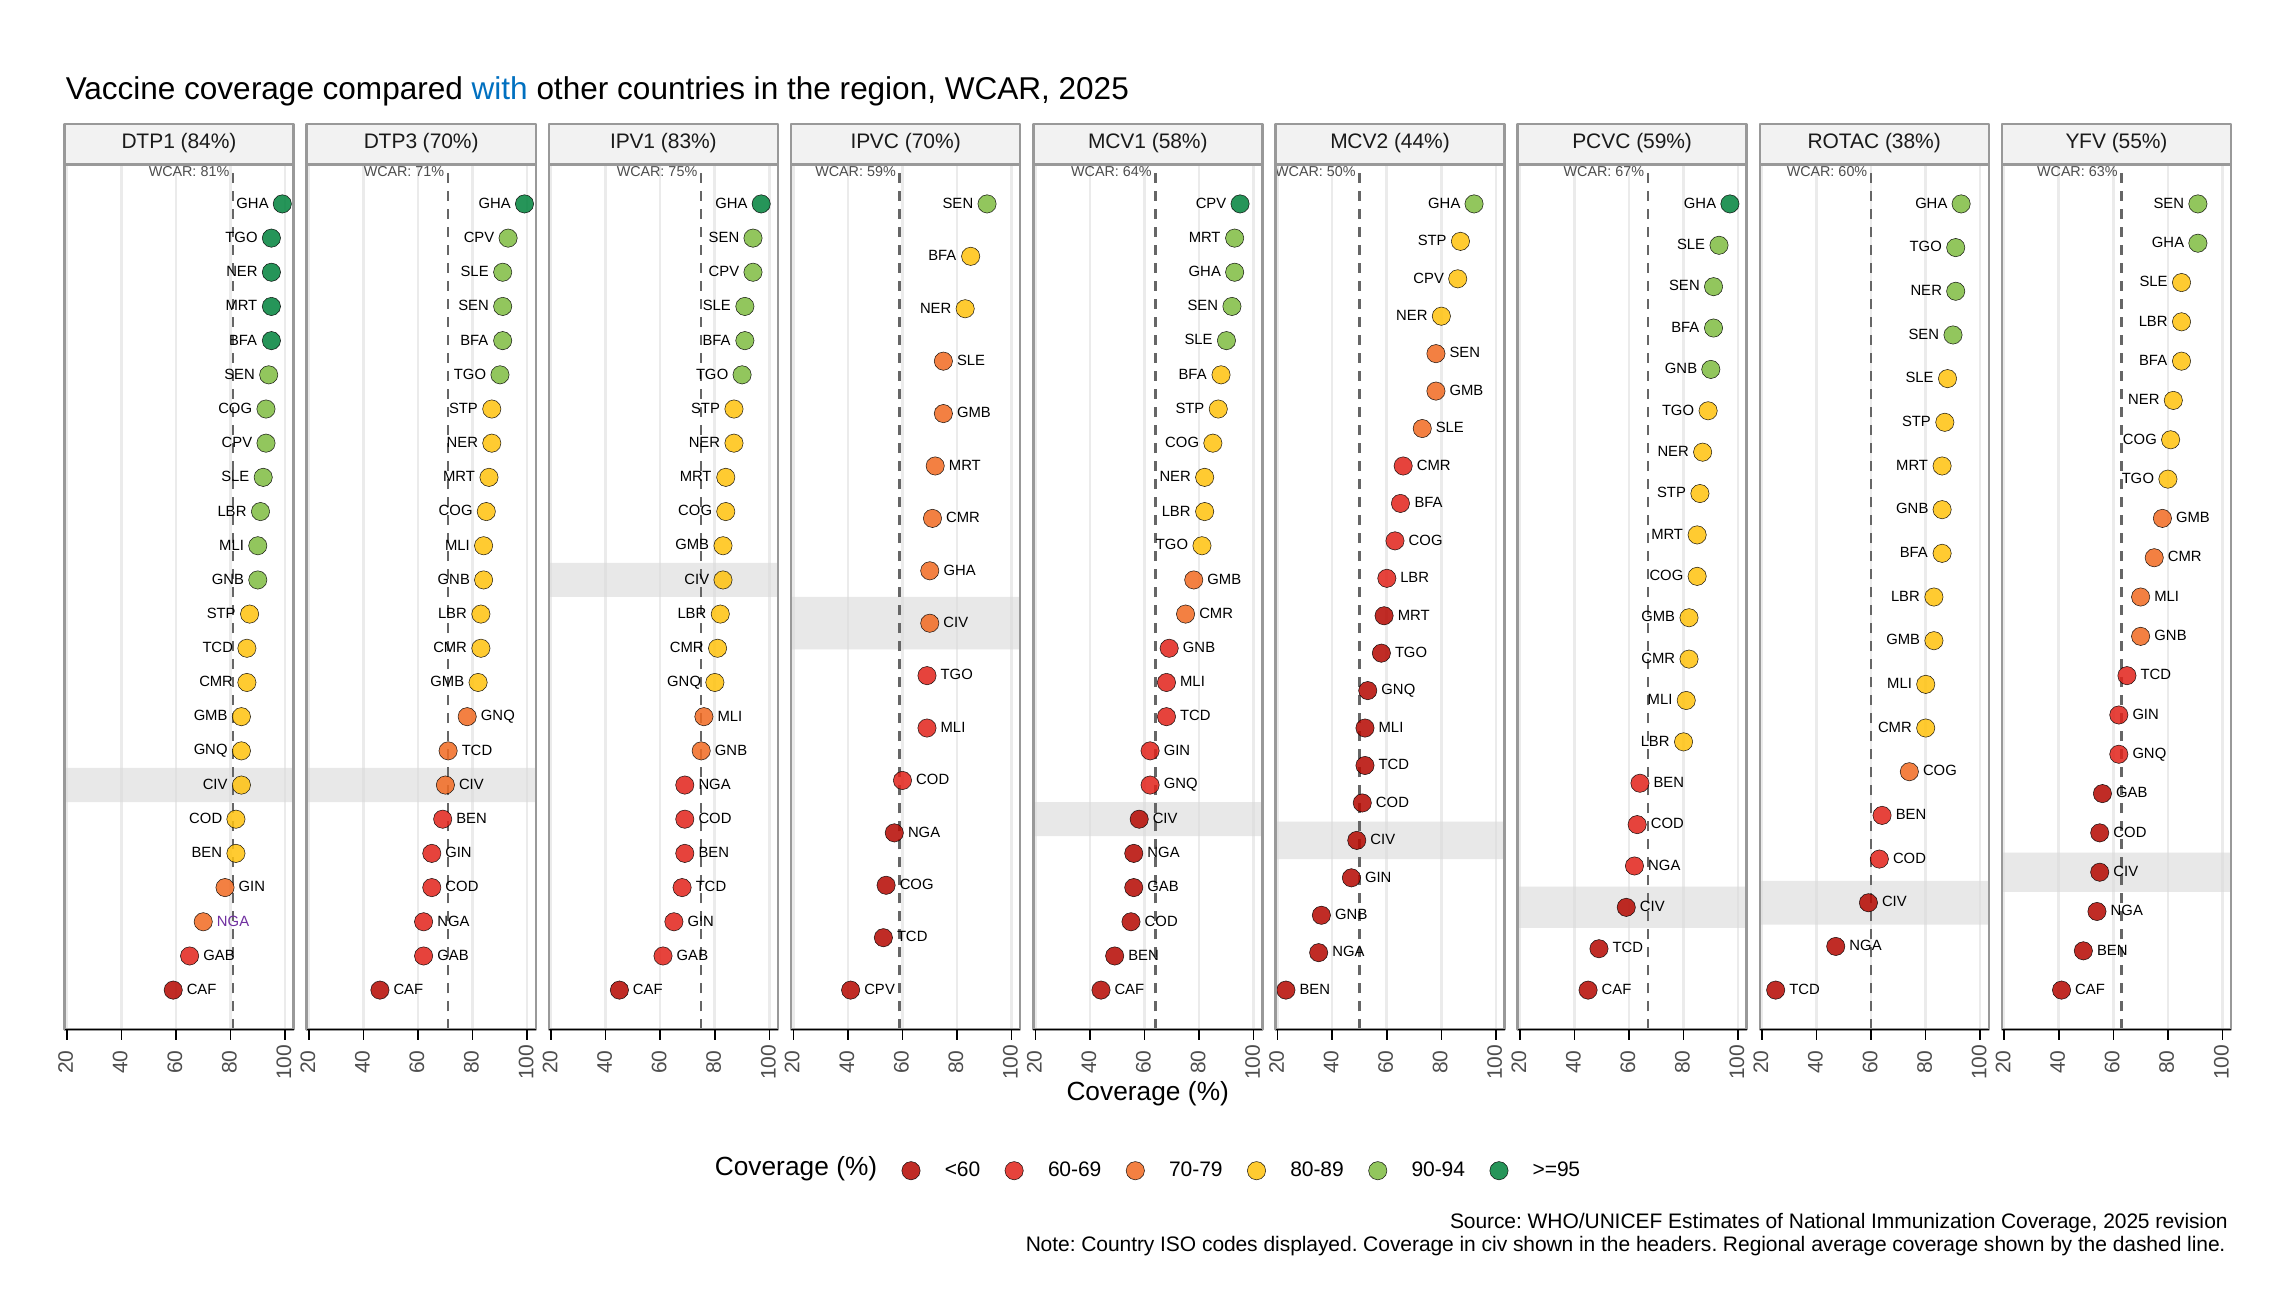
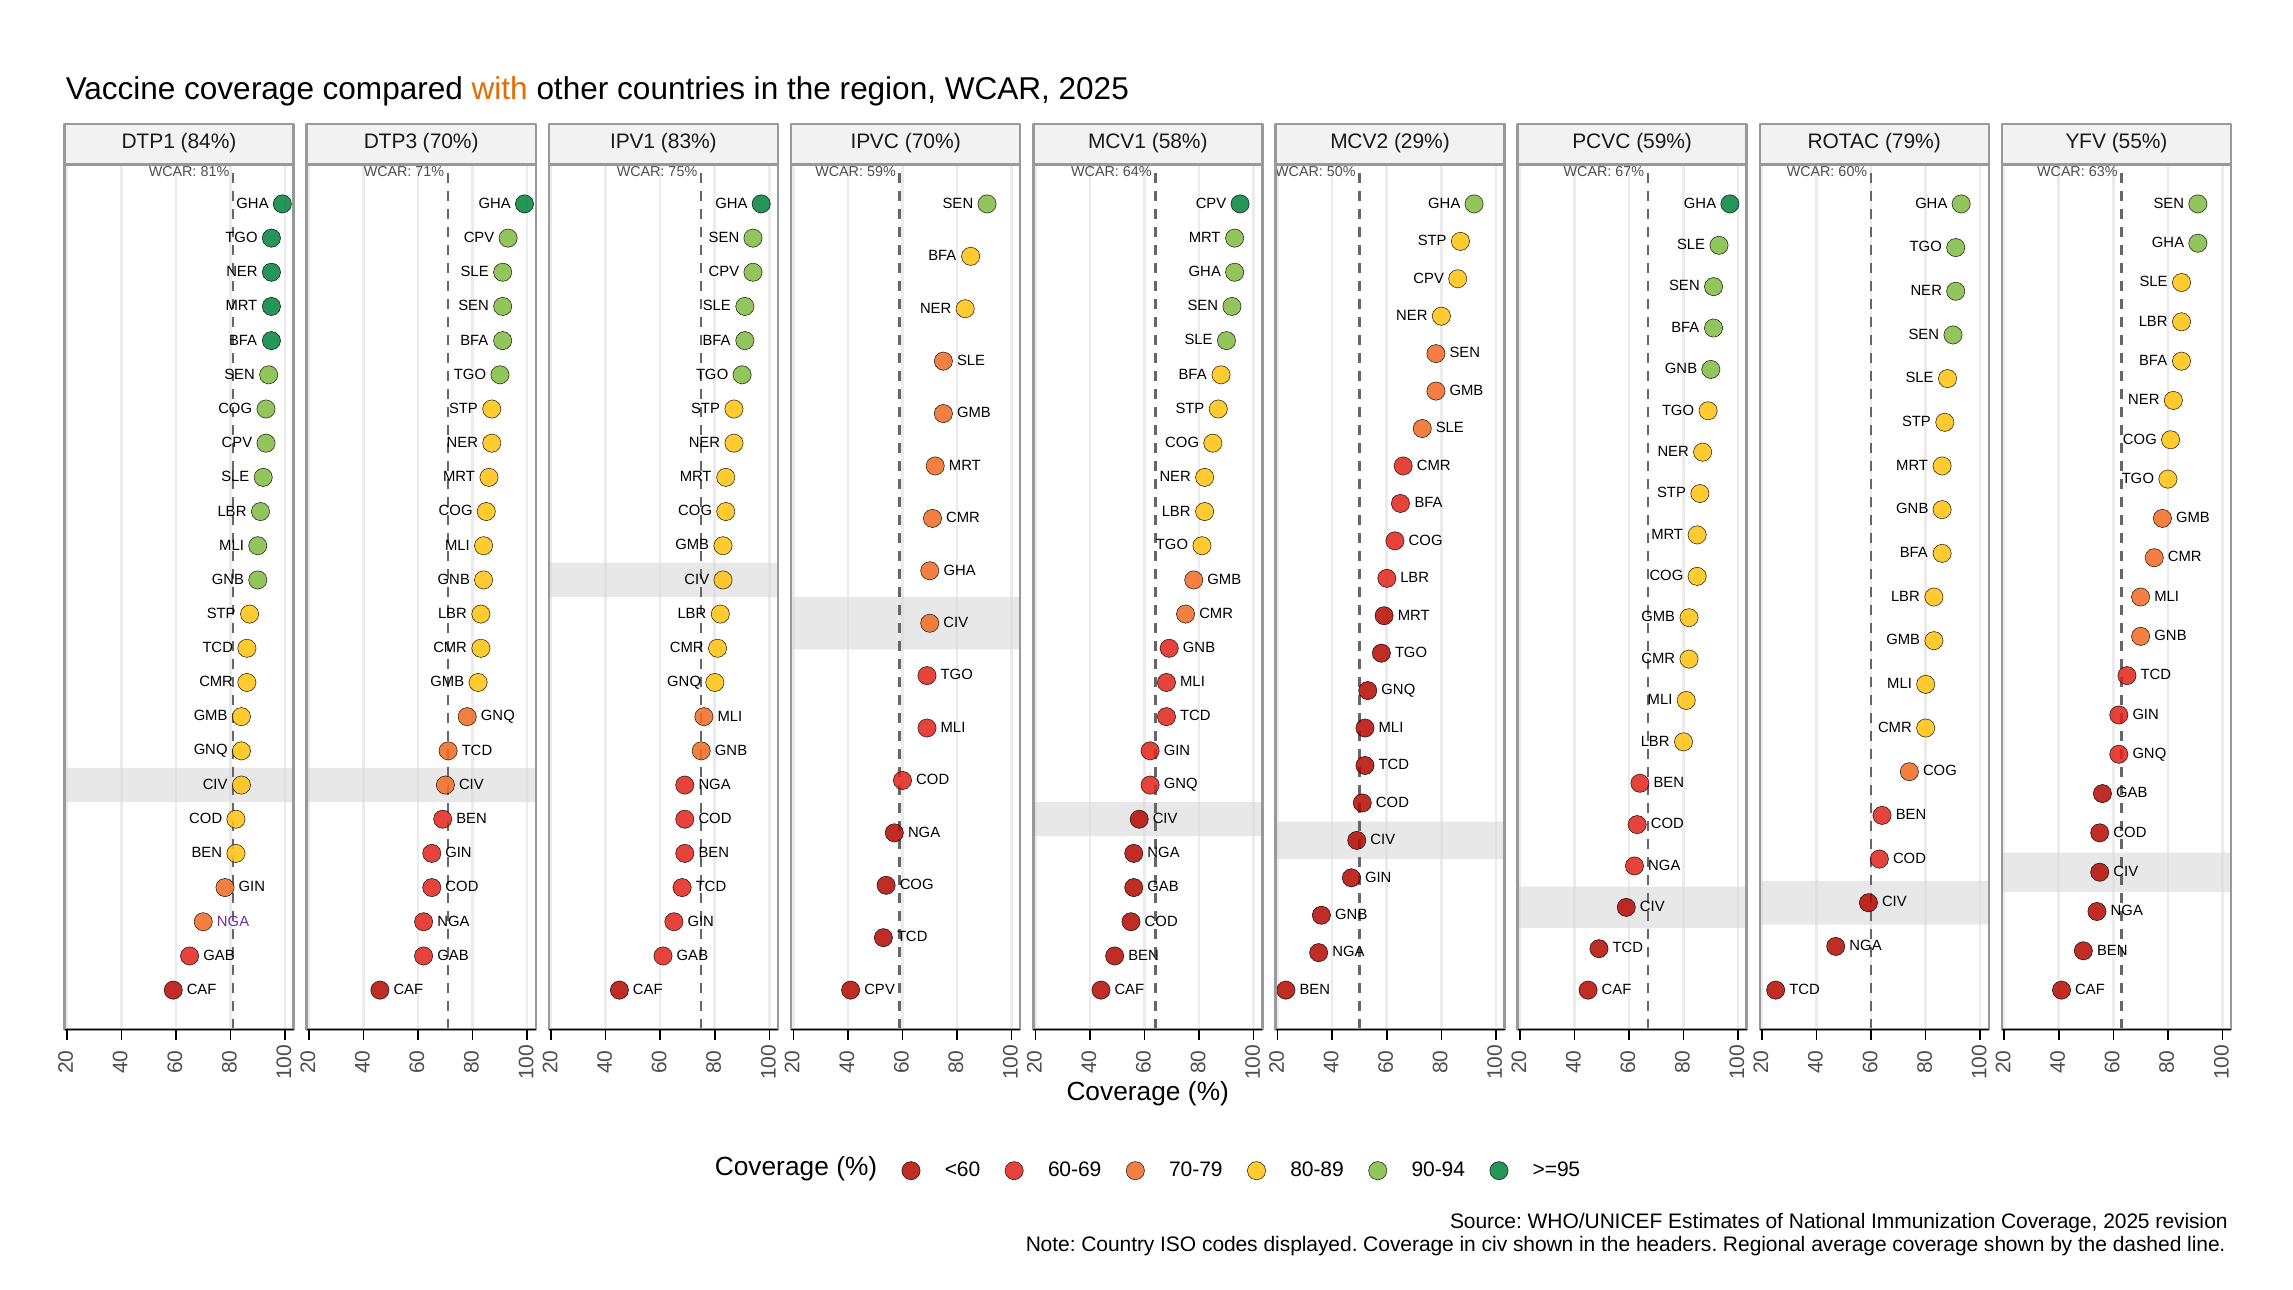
with colour: blue -> orange
44%: 44% -> 29%
38%: 38% -> 79%
